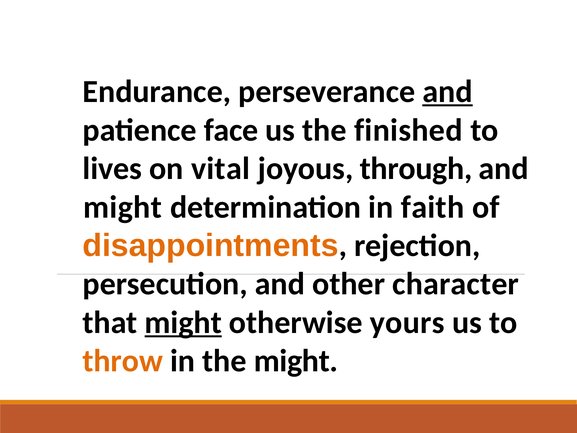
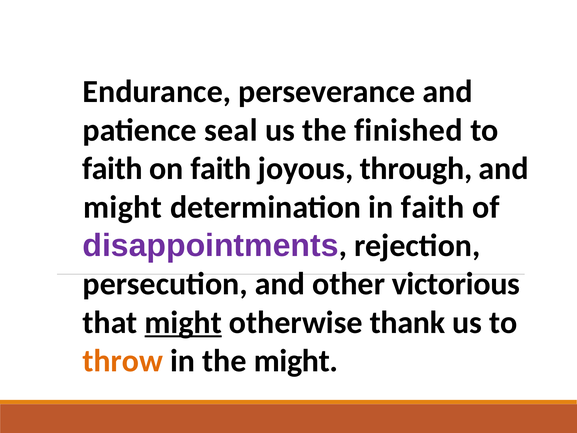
and at (448, 92) underline: present -> none
face: face -> seal
lives at (112, 169): lives -> faith
on vital: vital -> faith
disappointments colour: orange -> purple
character: character -> victorious
yours: yours -> thank
